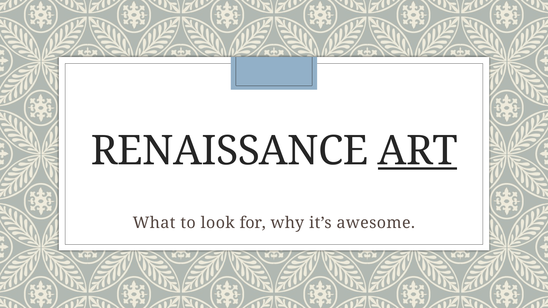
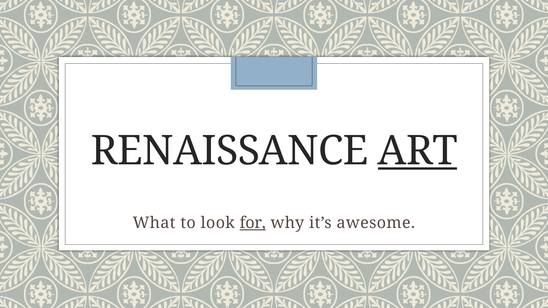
for underline: none -> present
